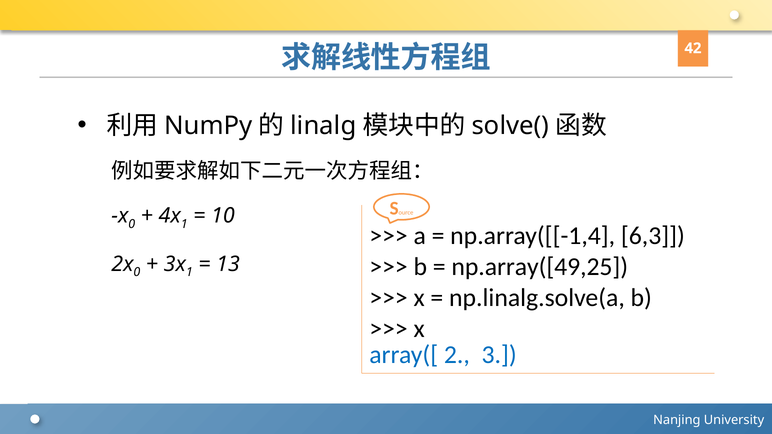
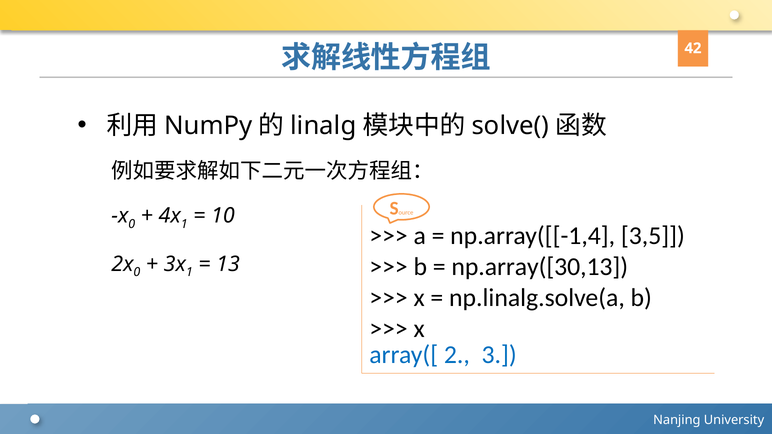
6,3: 6,3 -> 3,5
np.array([49,25: np.array([49,25 -> np.array([30,13
